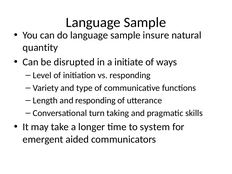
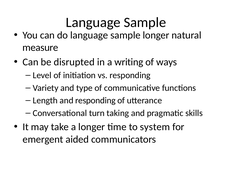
sample insure: insure -> longer
quantity: quantity -> measure
initiate: initiate -> writing
